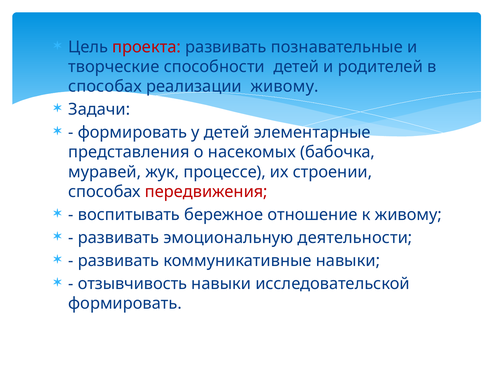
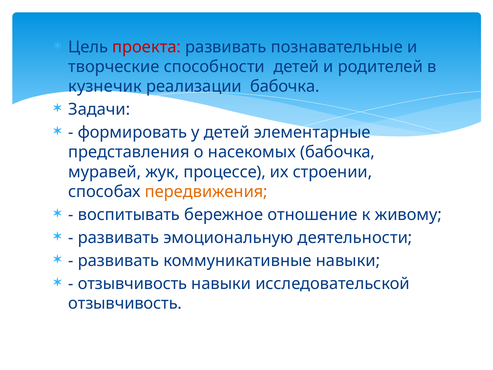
способах at (105, 86): способах -> кузнечик
реализации живому: живому -> бабочка
передвижения colour: red -> orange
формировать at (125, 303): формировать -> отзывчивость
